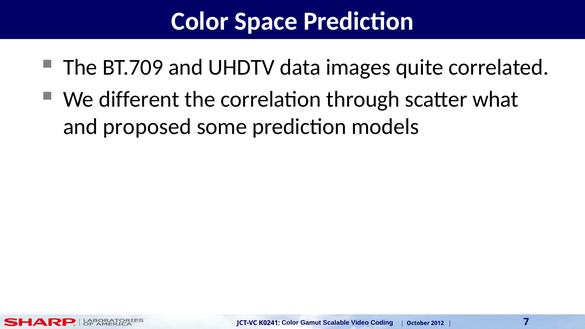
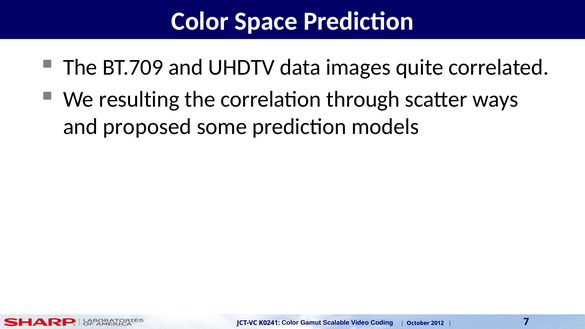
different: different -> resulting
what: what -> ways
